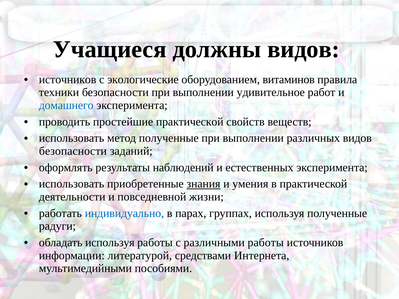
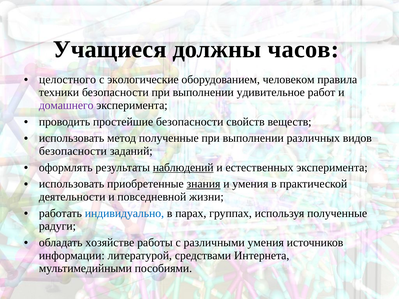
должны видов: видов -> часов
источников at (68, 80): источников -> целостного
витаминов: витаминов -> человеком
домашнего colour: blue -> purple
простейшие практической: практической -> безопасности
наблюдений underline: none -> present
обладать используя: используя -> хозяйстве
различными работы: работы -> умения
